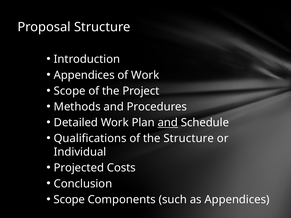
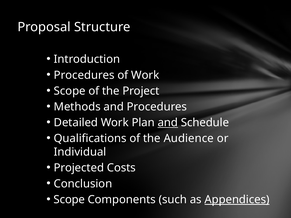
Appendices at (84, 75): Appendices -> Procedures
the Structure: Structure -> Audience
Appendices at (237, 200) underline: none -> present
